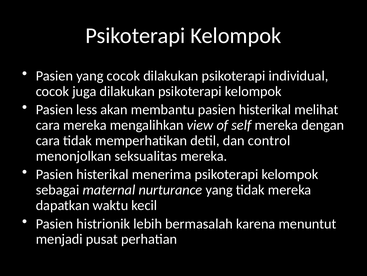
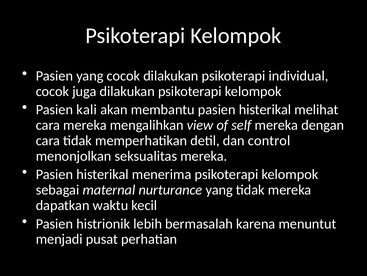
less: less -> kali
